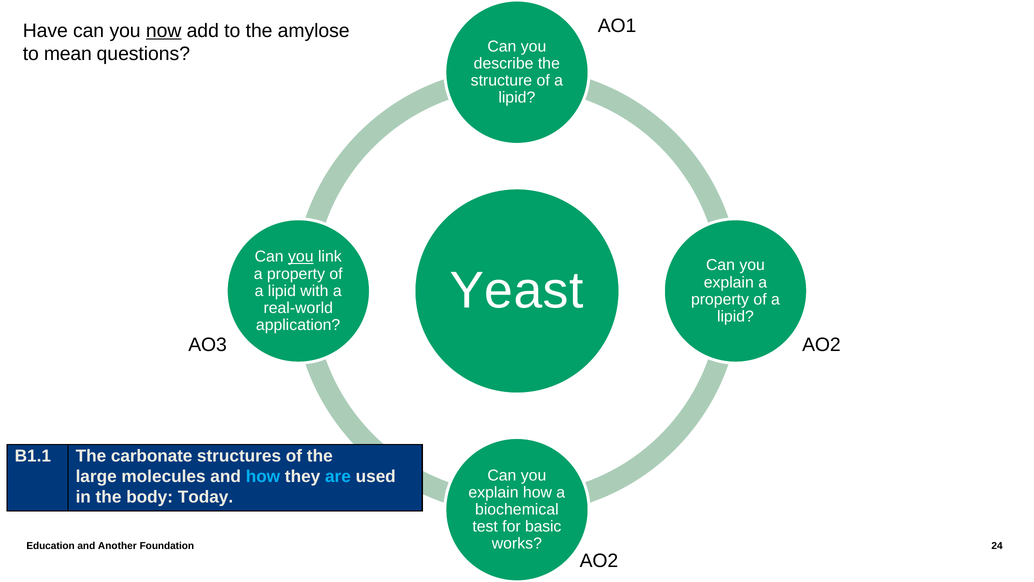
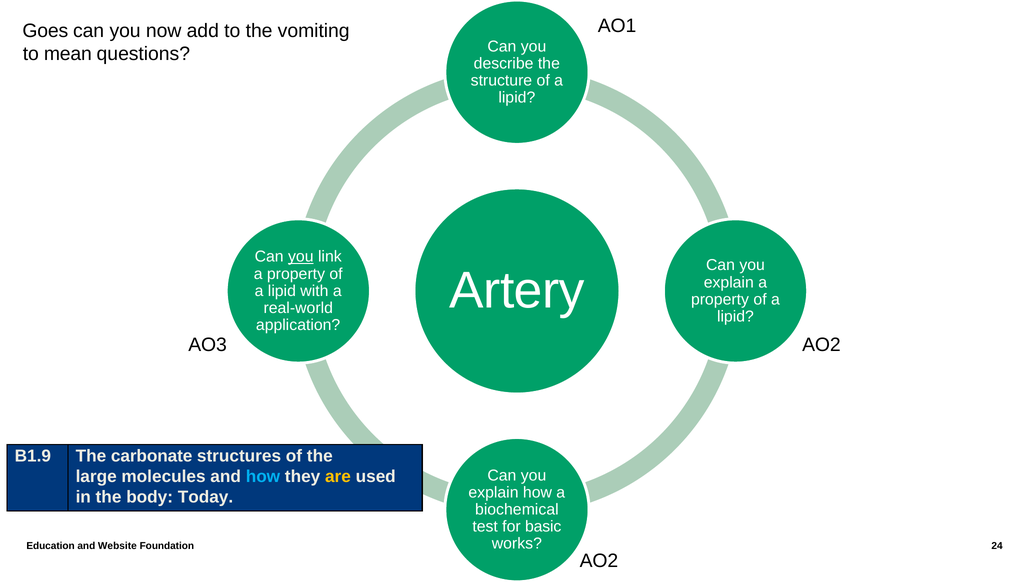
Have: Have -> Goes
now underline: present -> none
amylose: amylose -> vomiting
Yeast: Yeast -> Artery
B1.1: B1.1 -> B1.9
are colour: light blue -> yellow
Another: Another -> Website
